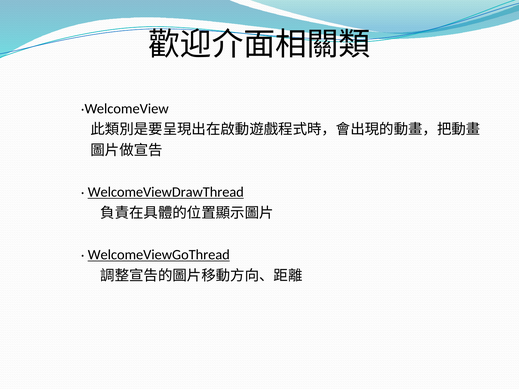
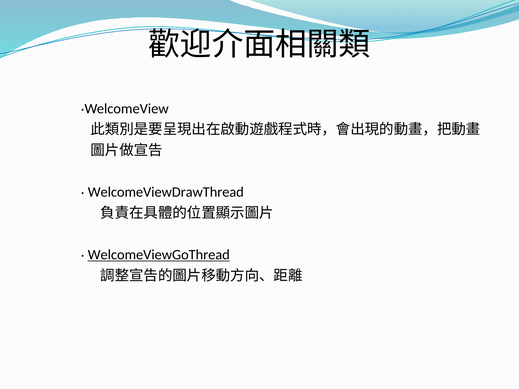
WelcomeViewDrawThread underline: present -> none
